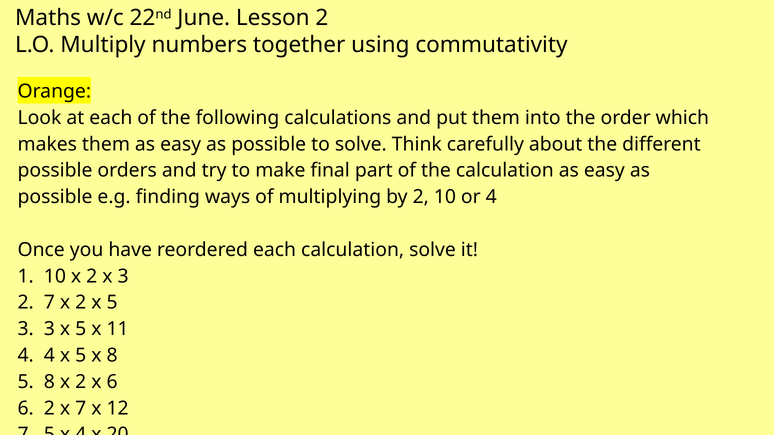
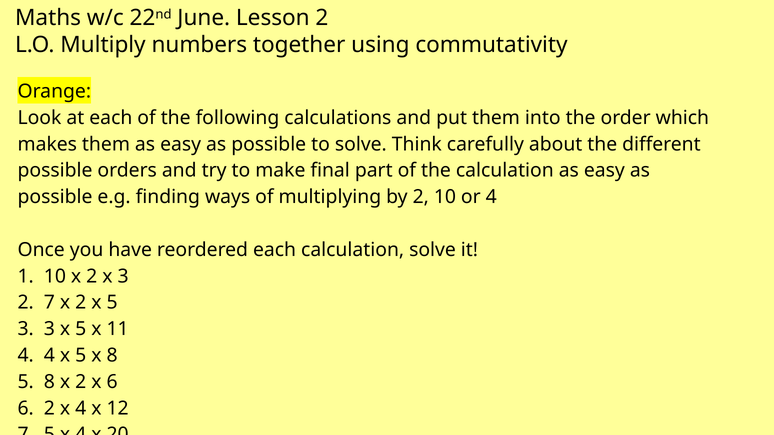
2 x 7: 7 -> 4
